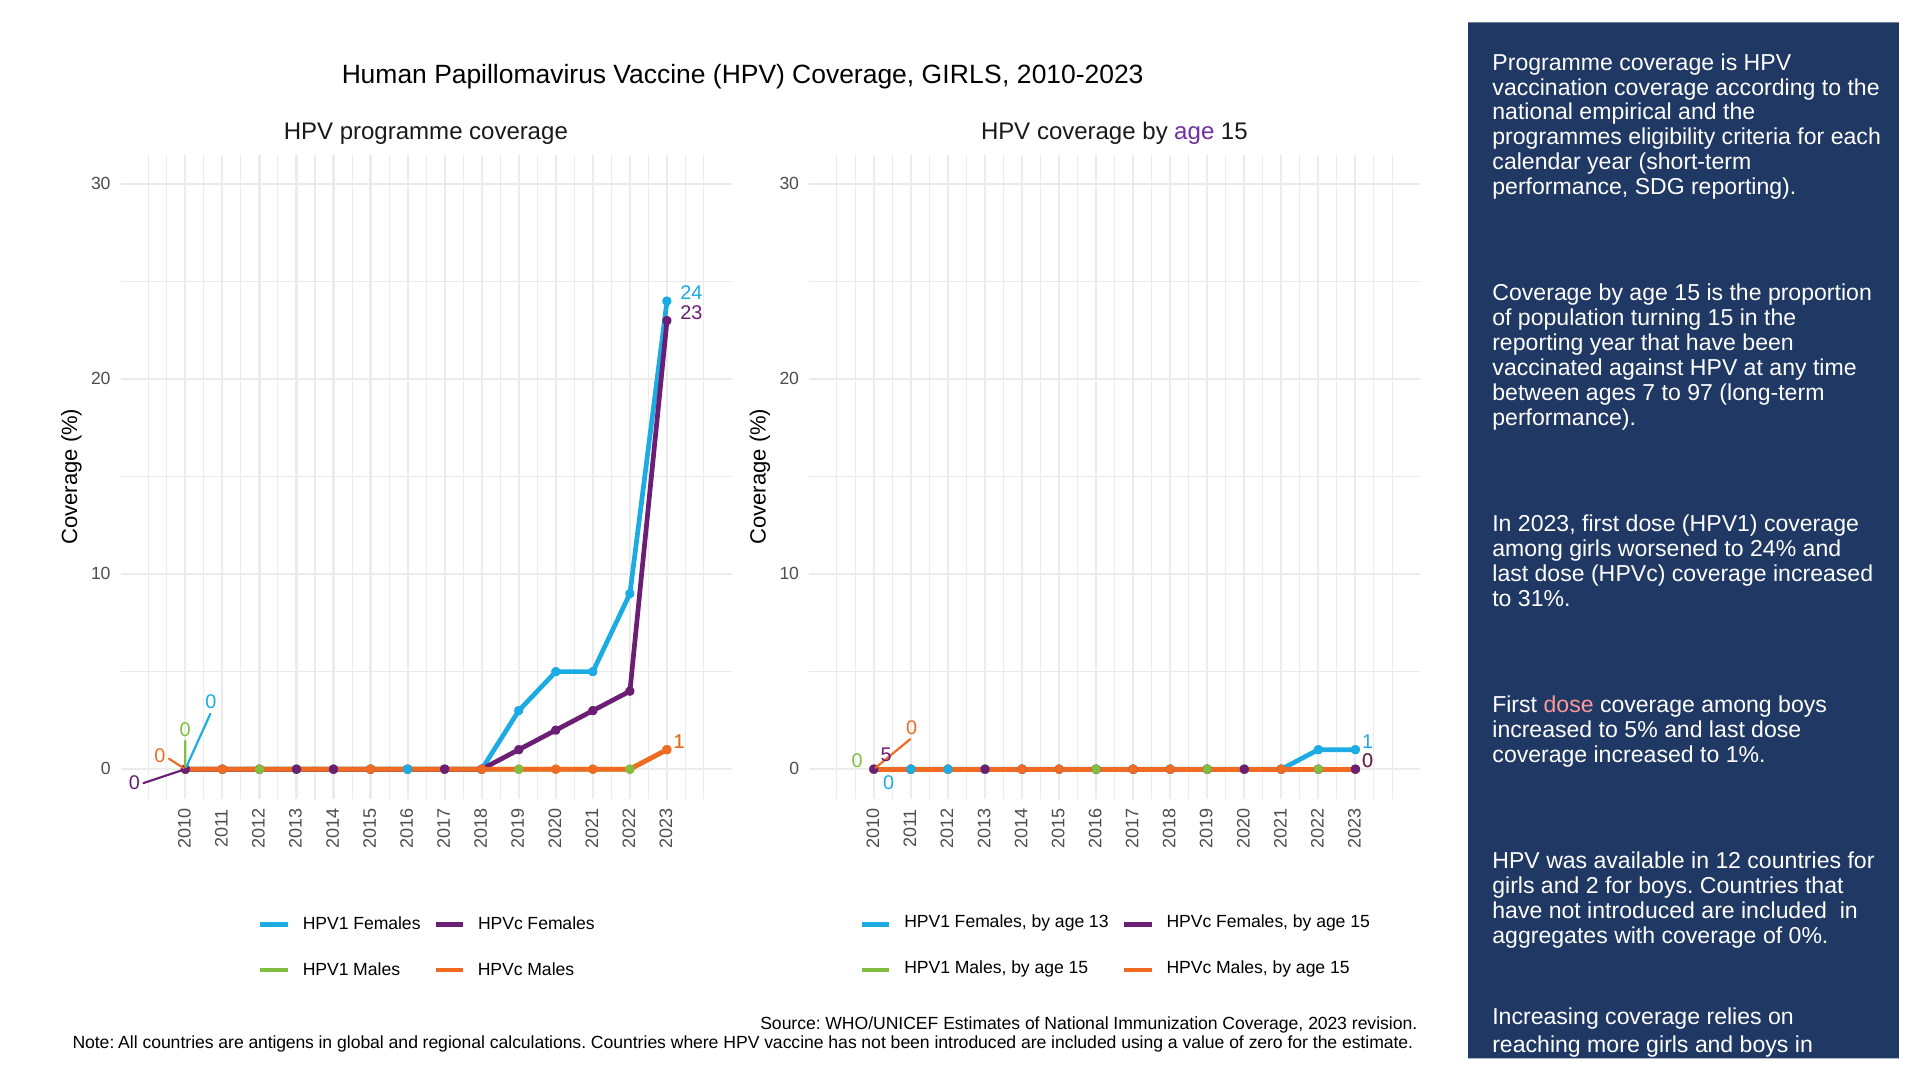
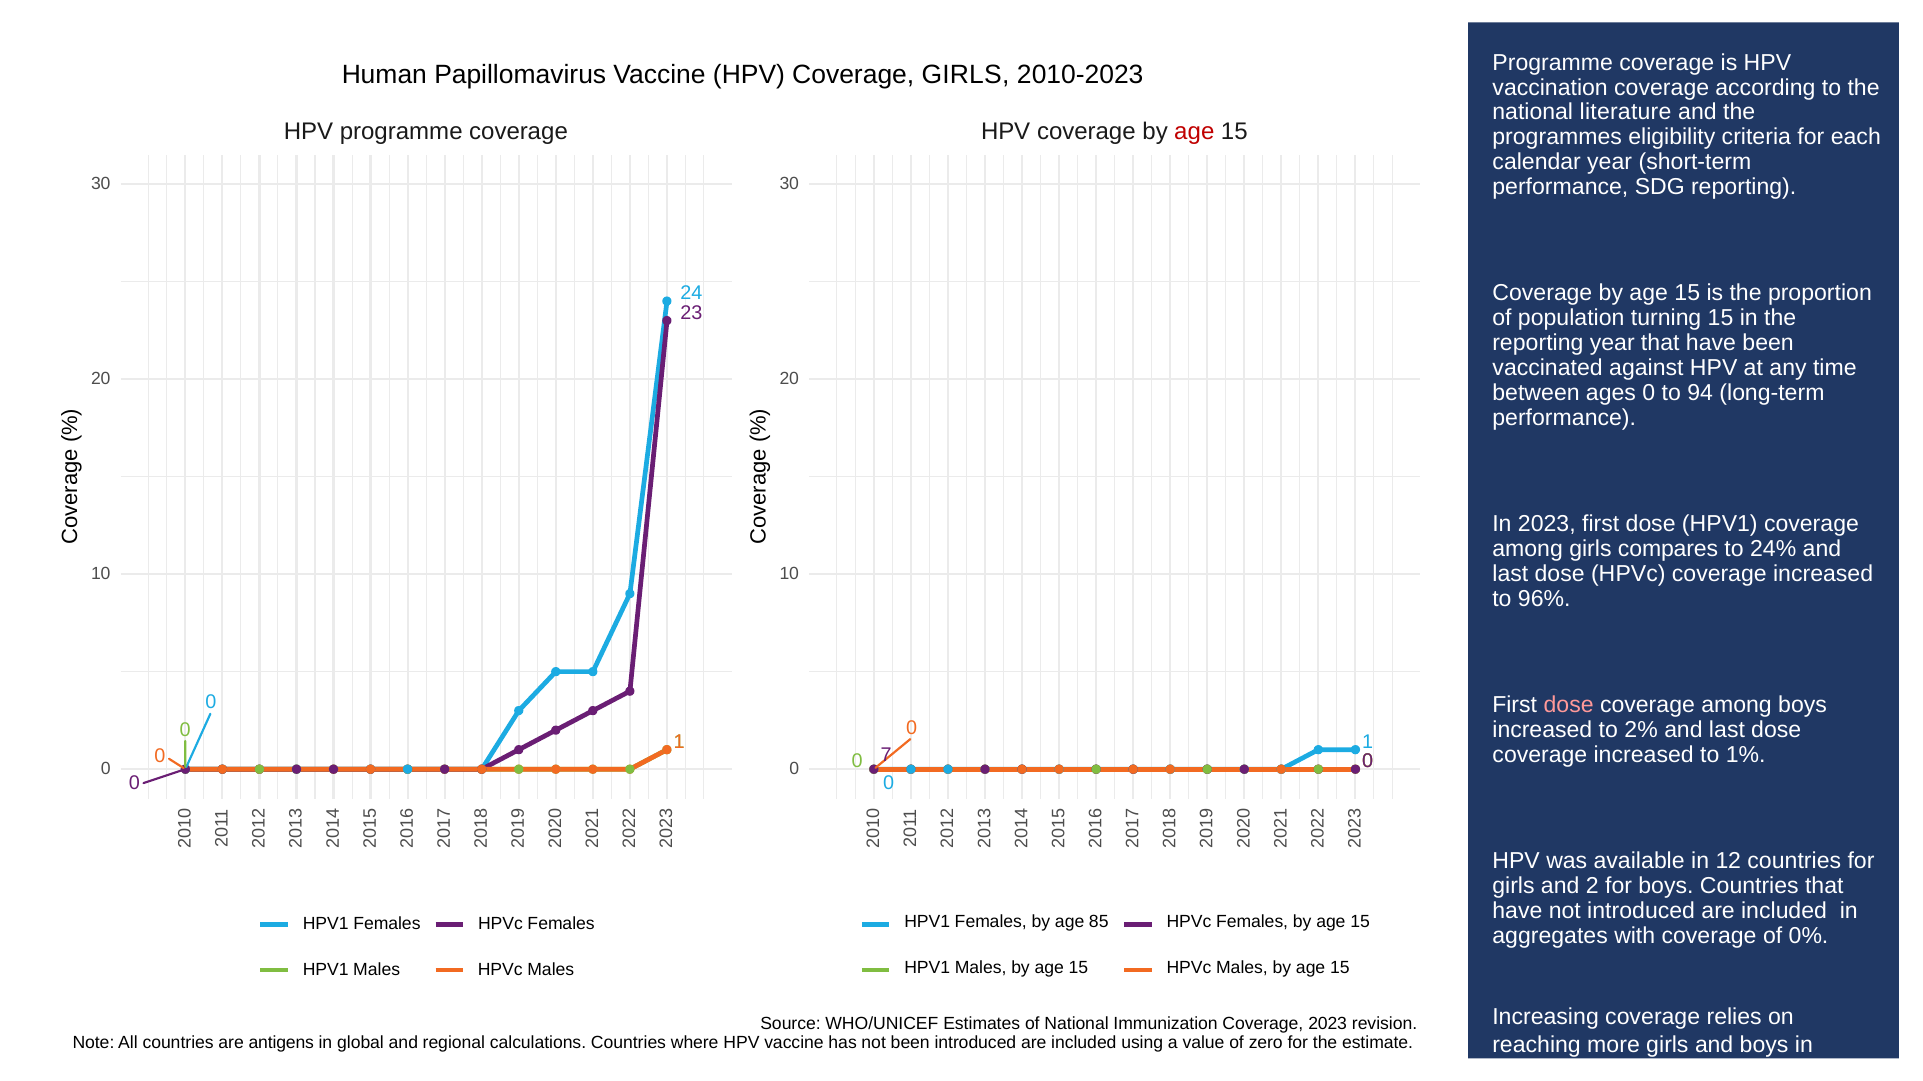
empirical: empirical -> literature
age at (1194, 132) colour: purple -> red
ages 7: 7 -> 0
97: 97 -> 94
worsened: worsened -> compares
31%: 31% -> 96%
5%: 5% -> 2%
0 5: 5 -> 7
13: 13 -> 85
